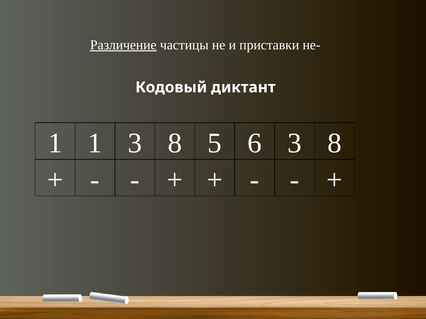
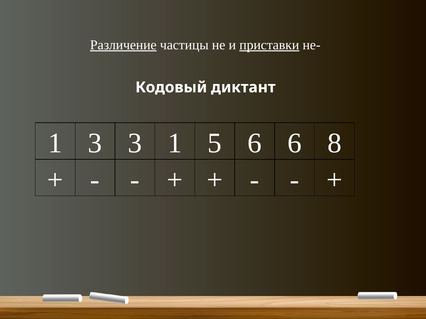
приставки underline: none -> present
1 1: 1 -> 3
8 at (175, 143): 8 -> 1
6 3: 3 -> 6
